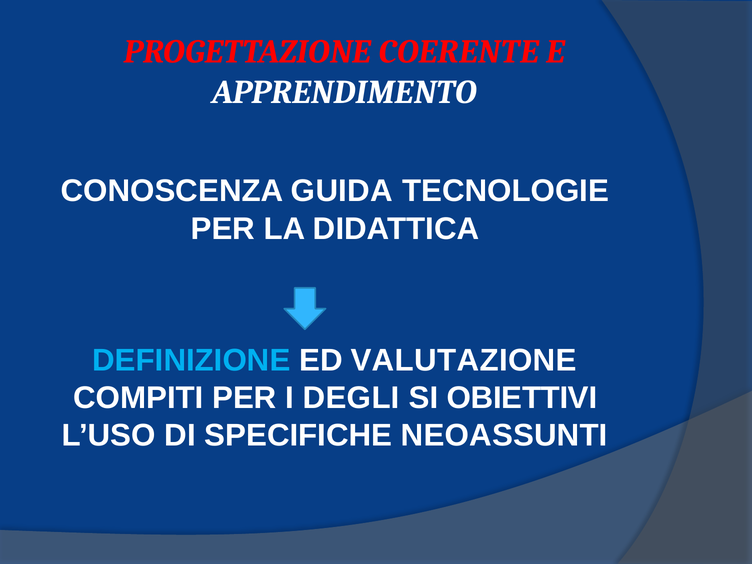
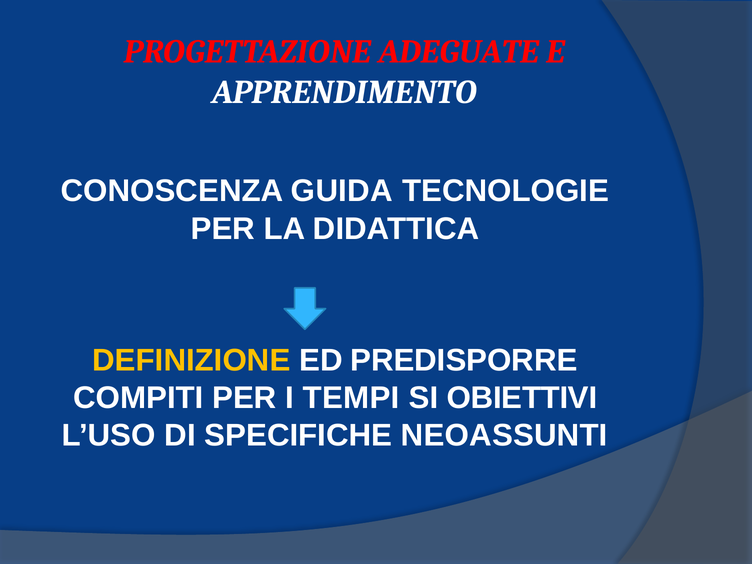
COERENTE: COERENTE -> ADEGUATE
DEFINIZIONE colour: light blue -> yellow
VALUTAZIONE: VALUTAZIONE -> PREDISPORRE
DEGLI: DEGLI -> TEMPI
